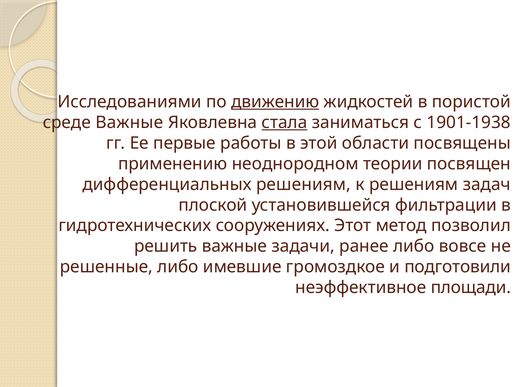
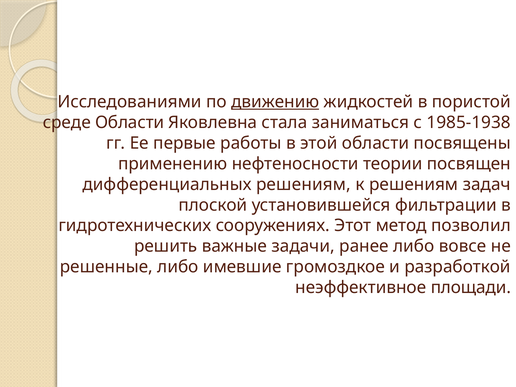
среде Важные: Важные -> Области
стала underline: present -> none
1901-1938: 1901-1938 -> 1985-1938
неоднородном: неоднородном -> нефтеносности
подготовили: подготовили -> разработкой
